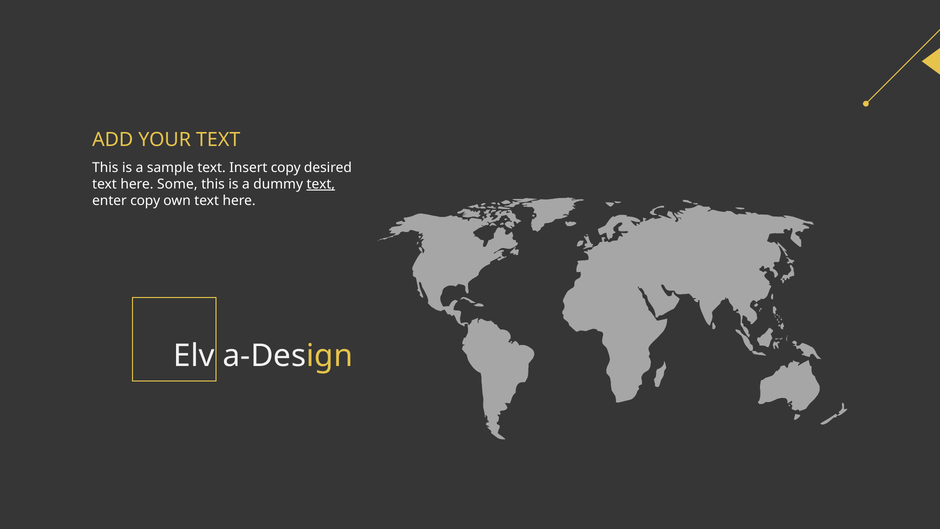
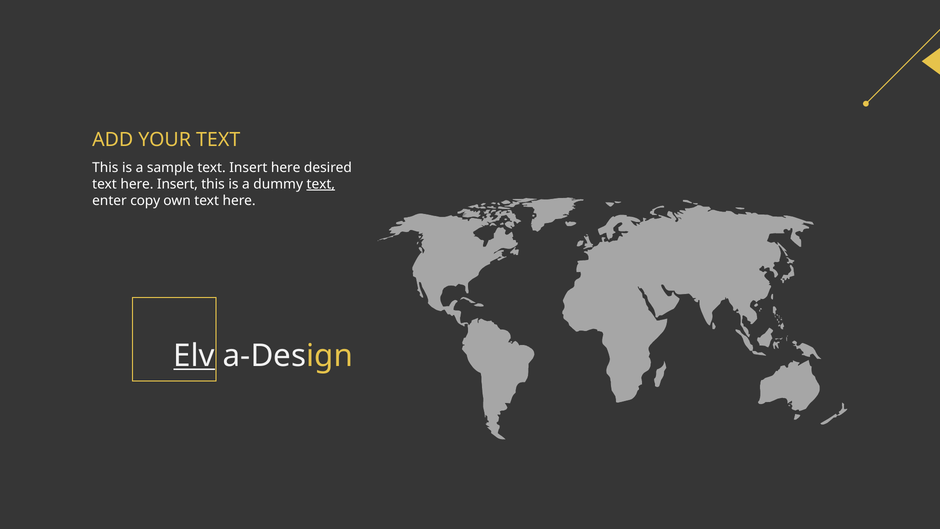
Insert copy: copy -> here
here Some: Some -> Insert
Elv underline: none -> present
